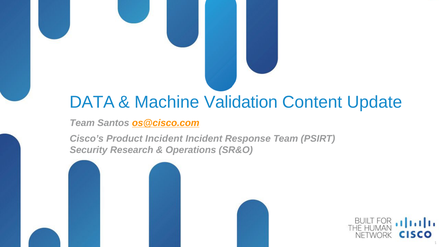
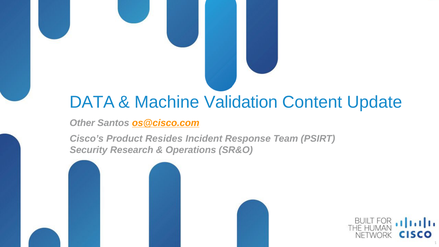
Team at (82, 123): Team -> Other
Product Incident: Incident -> Resides
